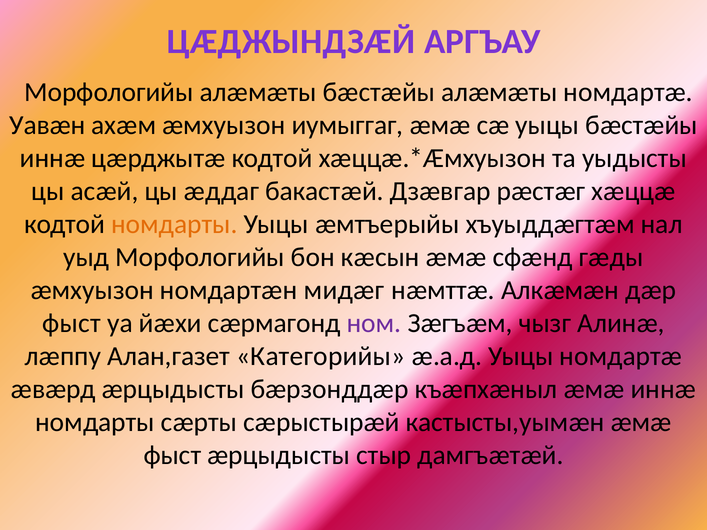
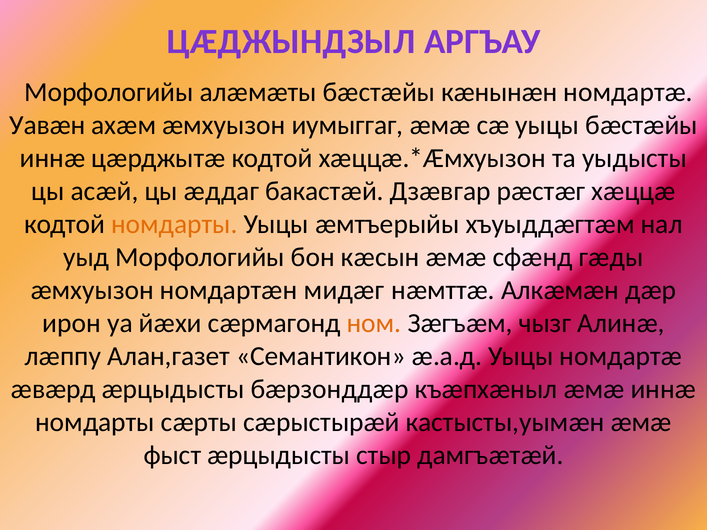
ЦÆДЖЫНДЗÆЙ: ЦÆДЖЫНДЗÆЙ -> ЦÆДЖЫНДЗЫЛ
бæстæйы алæмæты: алæмæты -> кæнынæн
фыст at (72, 323): фыст -> ирон
ном colour: purple -> orange
Категорийы: Категорийы -> Семантикон
